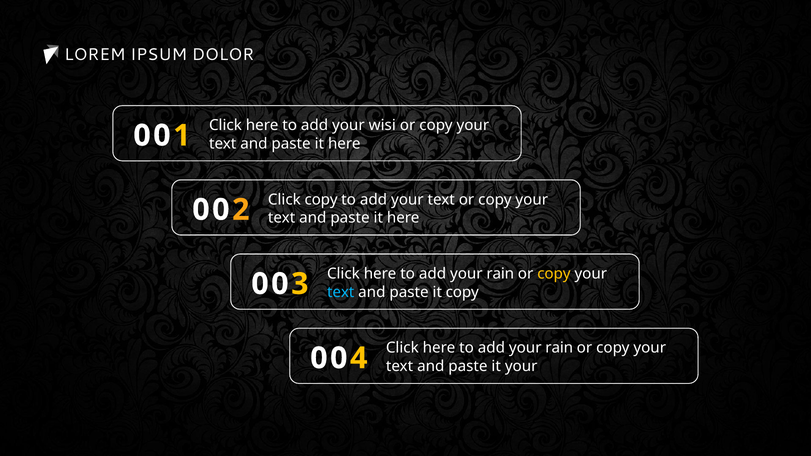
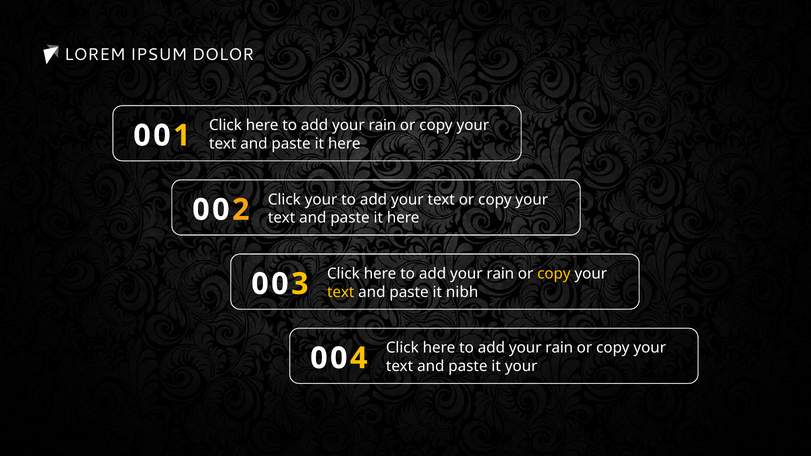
wisi at (382, 125): wisi -> rain
Click copy: copy -> your
text at (341, 292) colour: light blue -> yellow
it copy: copy -> nibh
